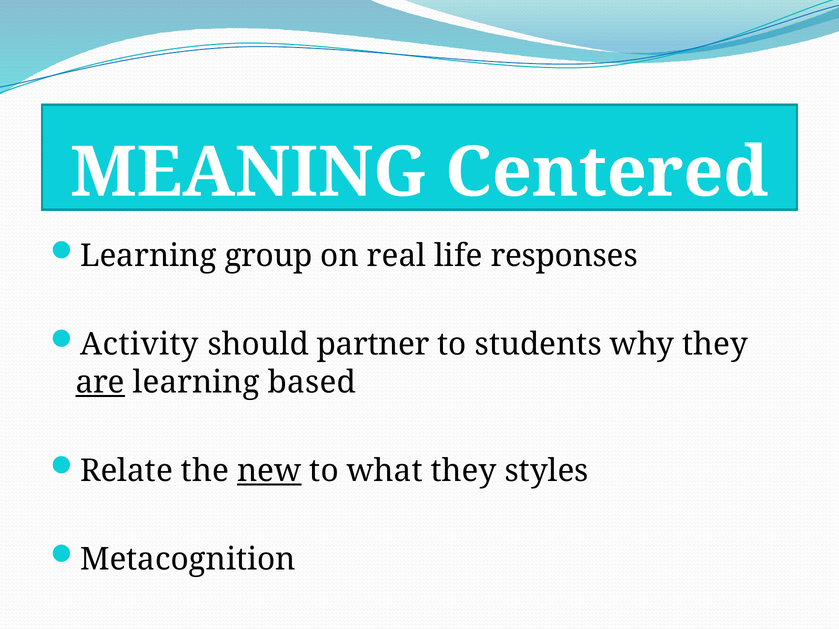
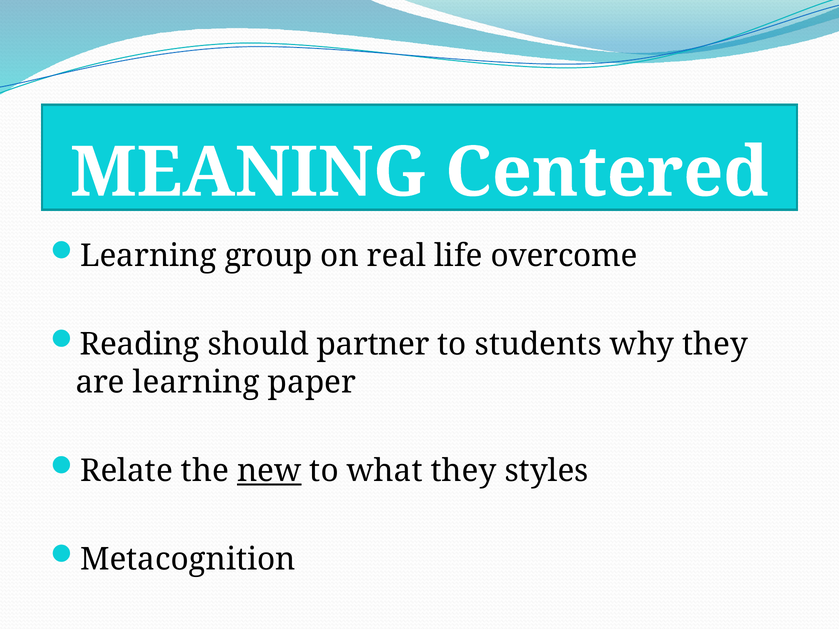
responses: responses -> overcome
Activity: Activity -> Reading
are underline: present -> none
based: based -> paper
